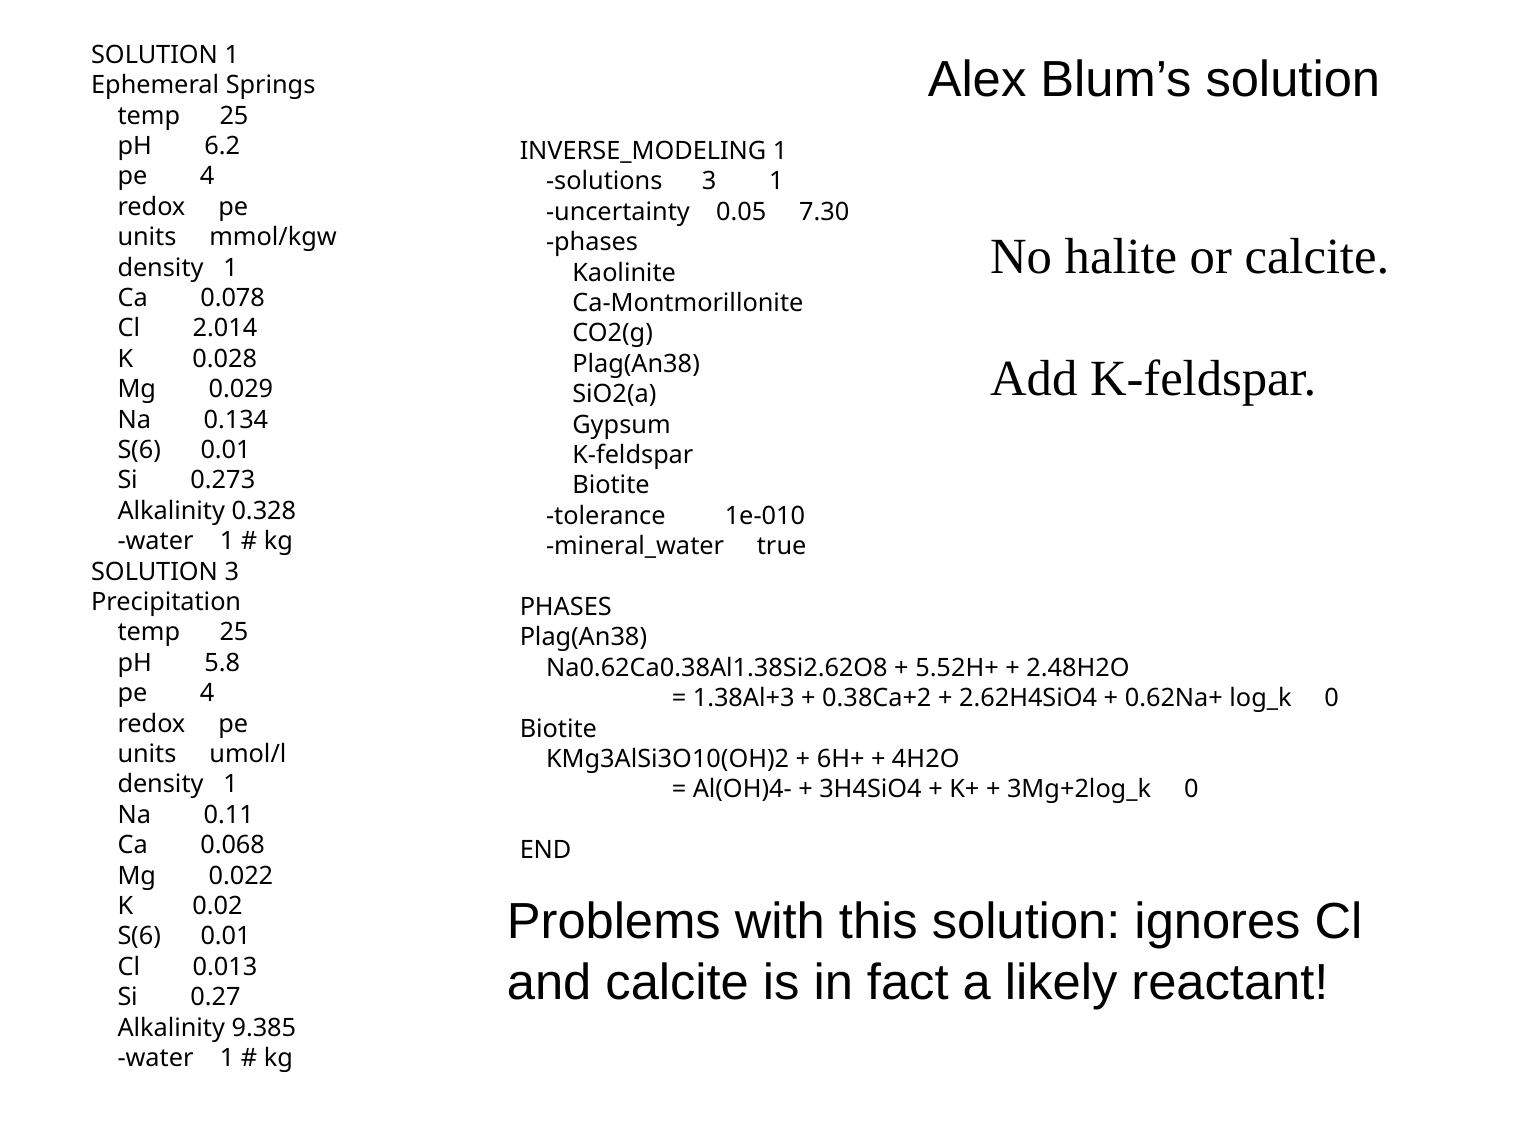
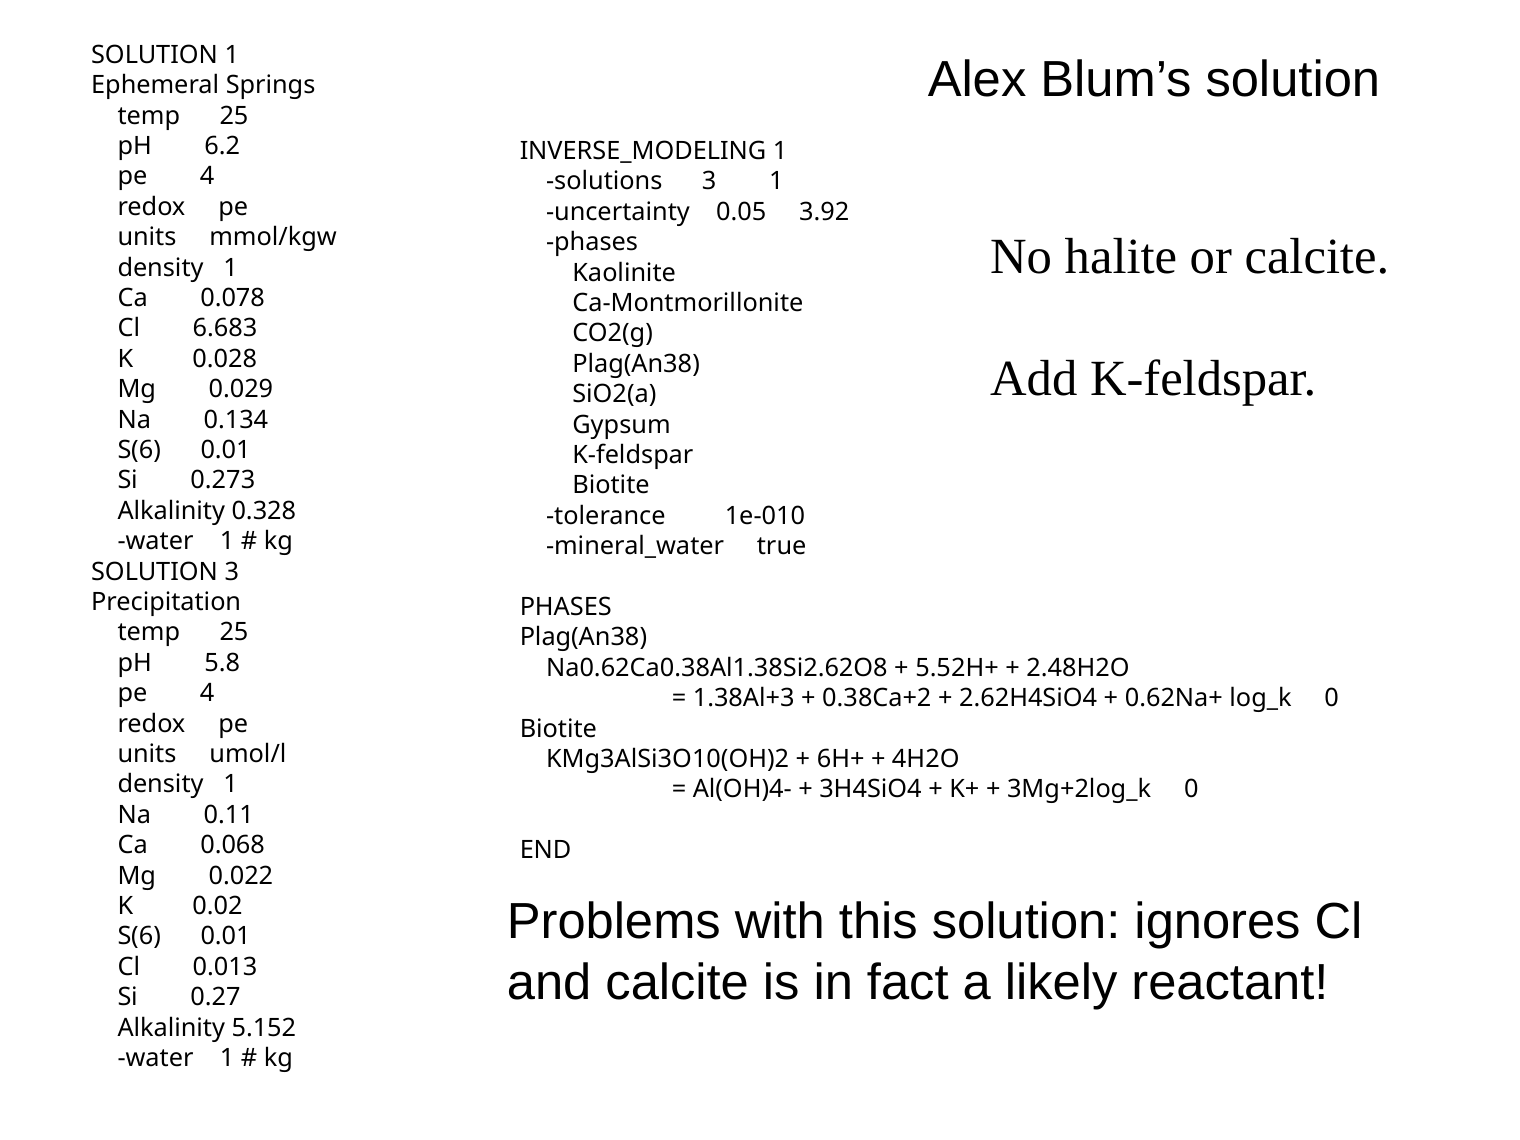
7.30: 7.30 -> 3.92
2.014: 2.014 -> 6.683
9.385: 9.385 -> 5.152
